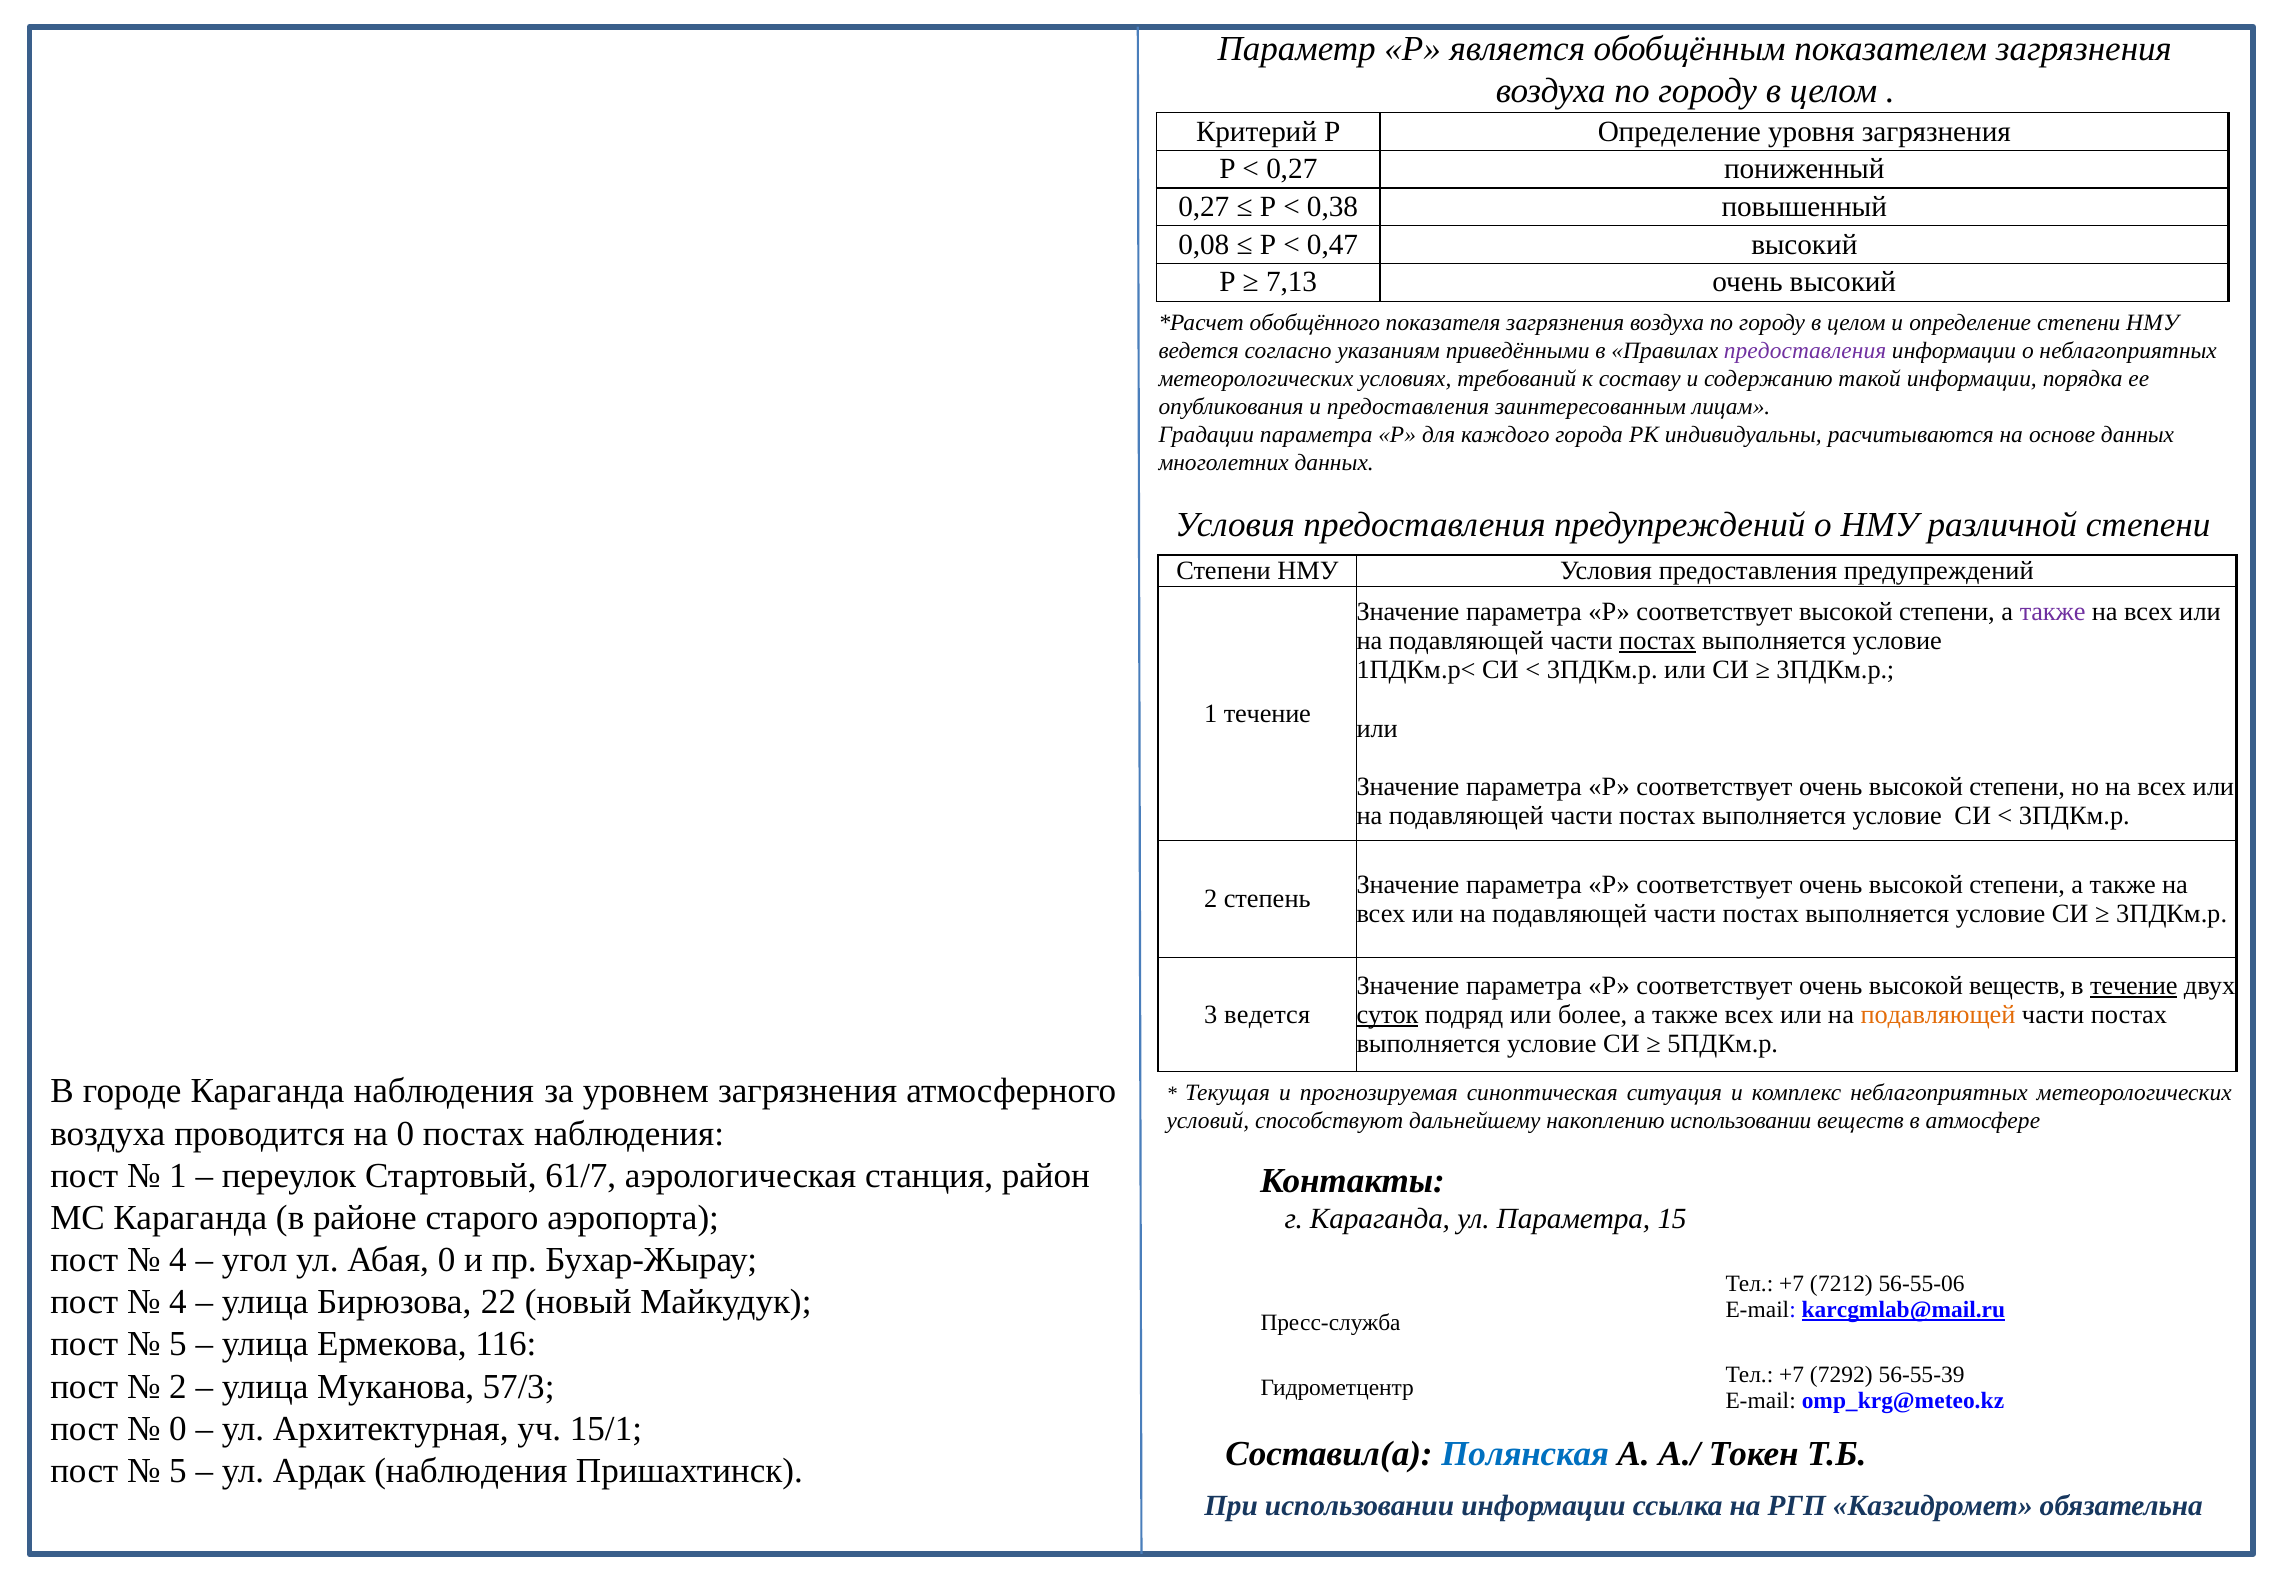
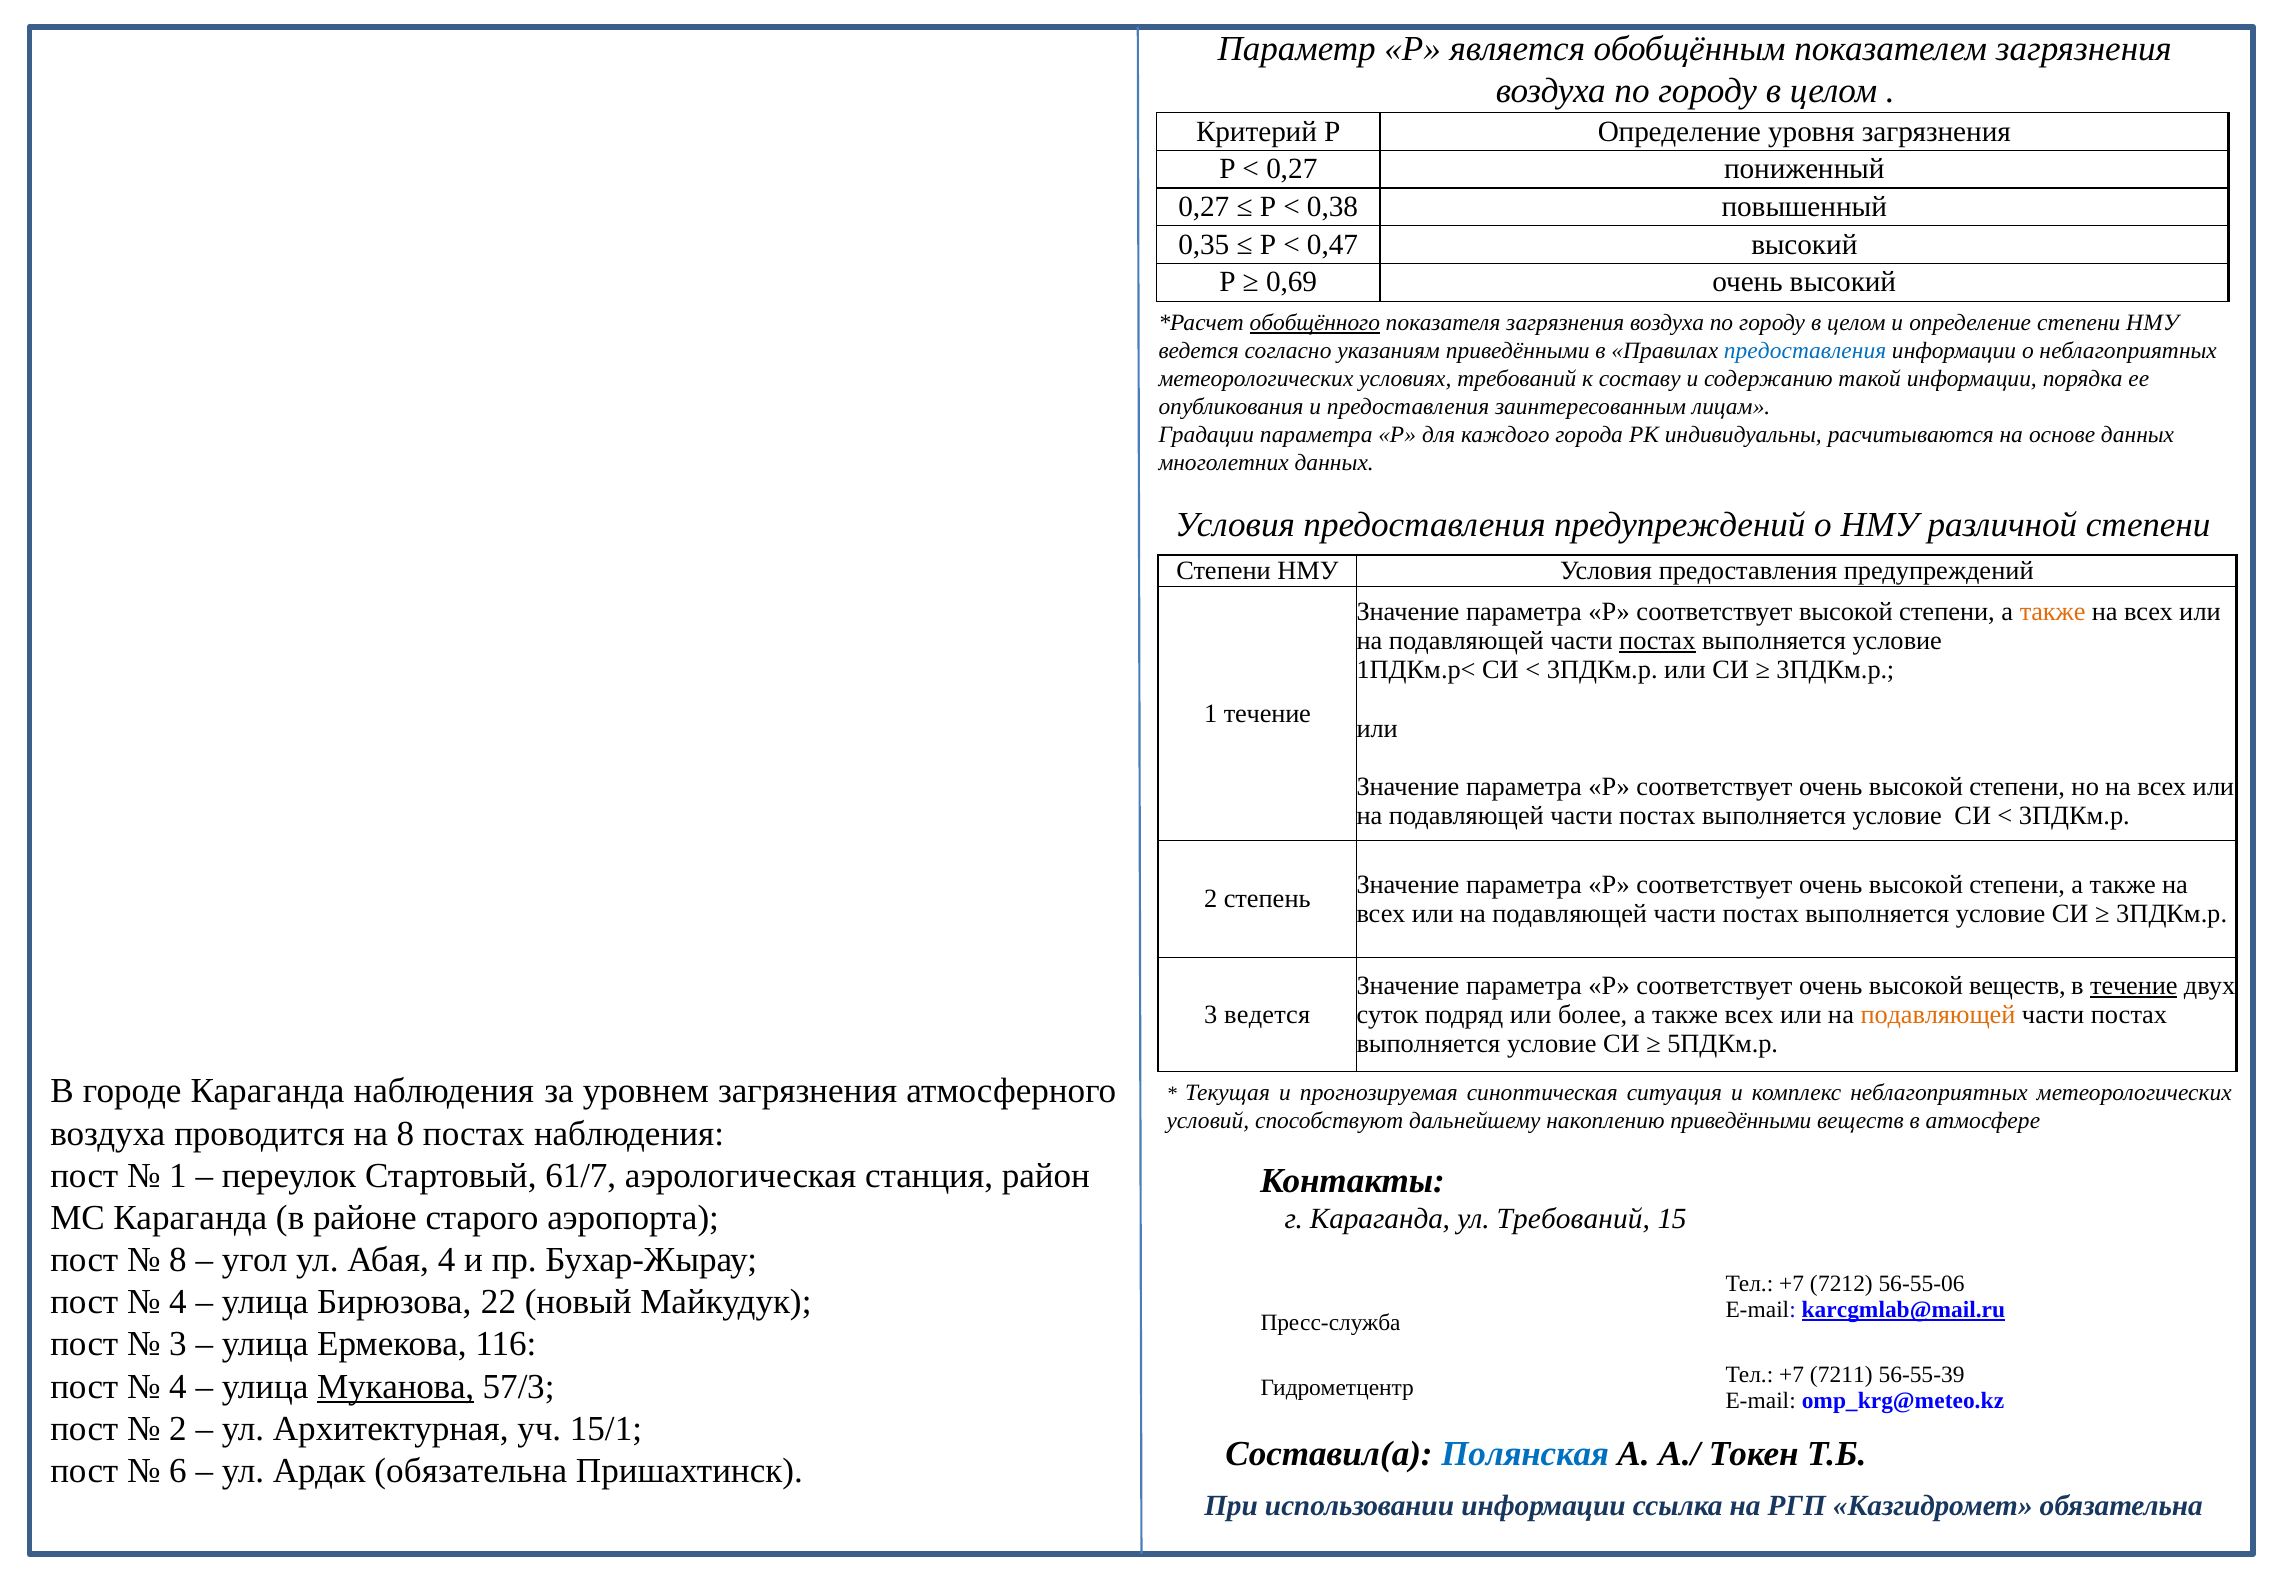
0,08: 0,08 -> 0,35
7,13: 7,13 -> 0,69
обобщённого underline: none -> present
предоставления at (1805, 351) colour: purple -> blue
также at (2053, 611) colour: purple -> orange
суток underline: present -> none
накоплению использовании: использовании -> приведёнными
на 0: 0 -> 8
ул Параметра: Параметра -> Требований
4 at (178, 1260): 4 -> 8
Абая 0: 0 -> 4
5 at (178, 1344): 5 -> 3
7292: 7292 -> 7211
2 at (178, 1386): 2 -> 4
Муканова underline: none -> present
0 at (178, 1428): 0 -> 2
5 at (178, 1470): 5 -> 6
Ардак наблюдения: наблюдения -> обязательна
